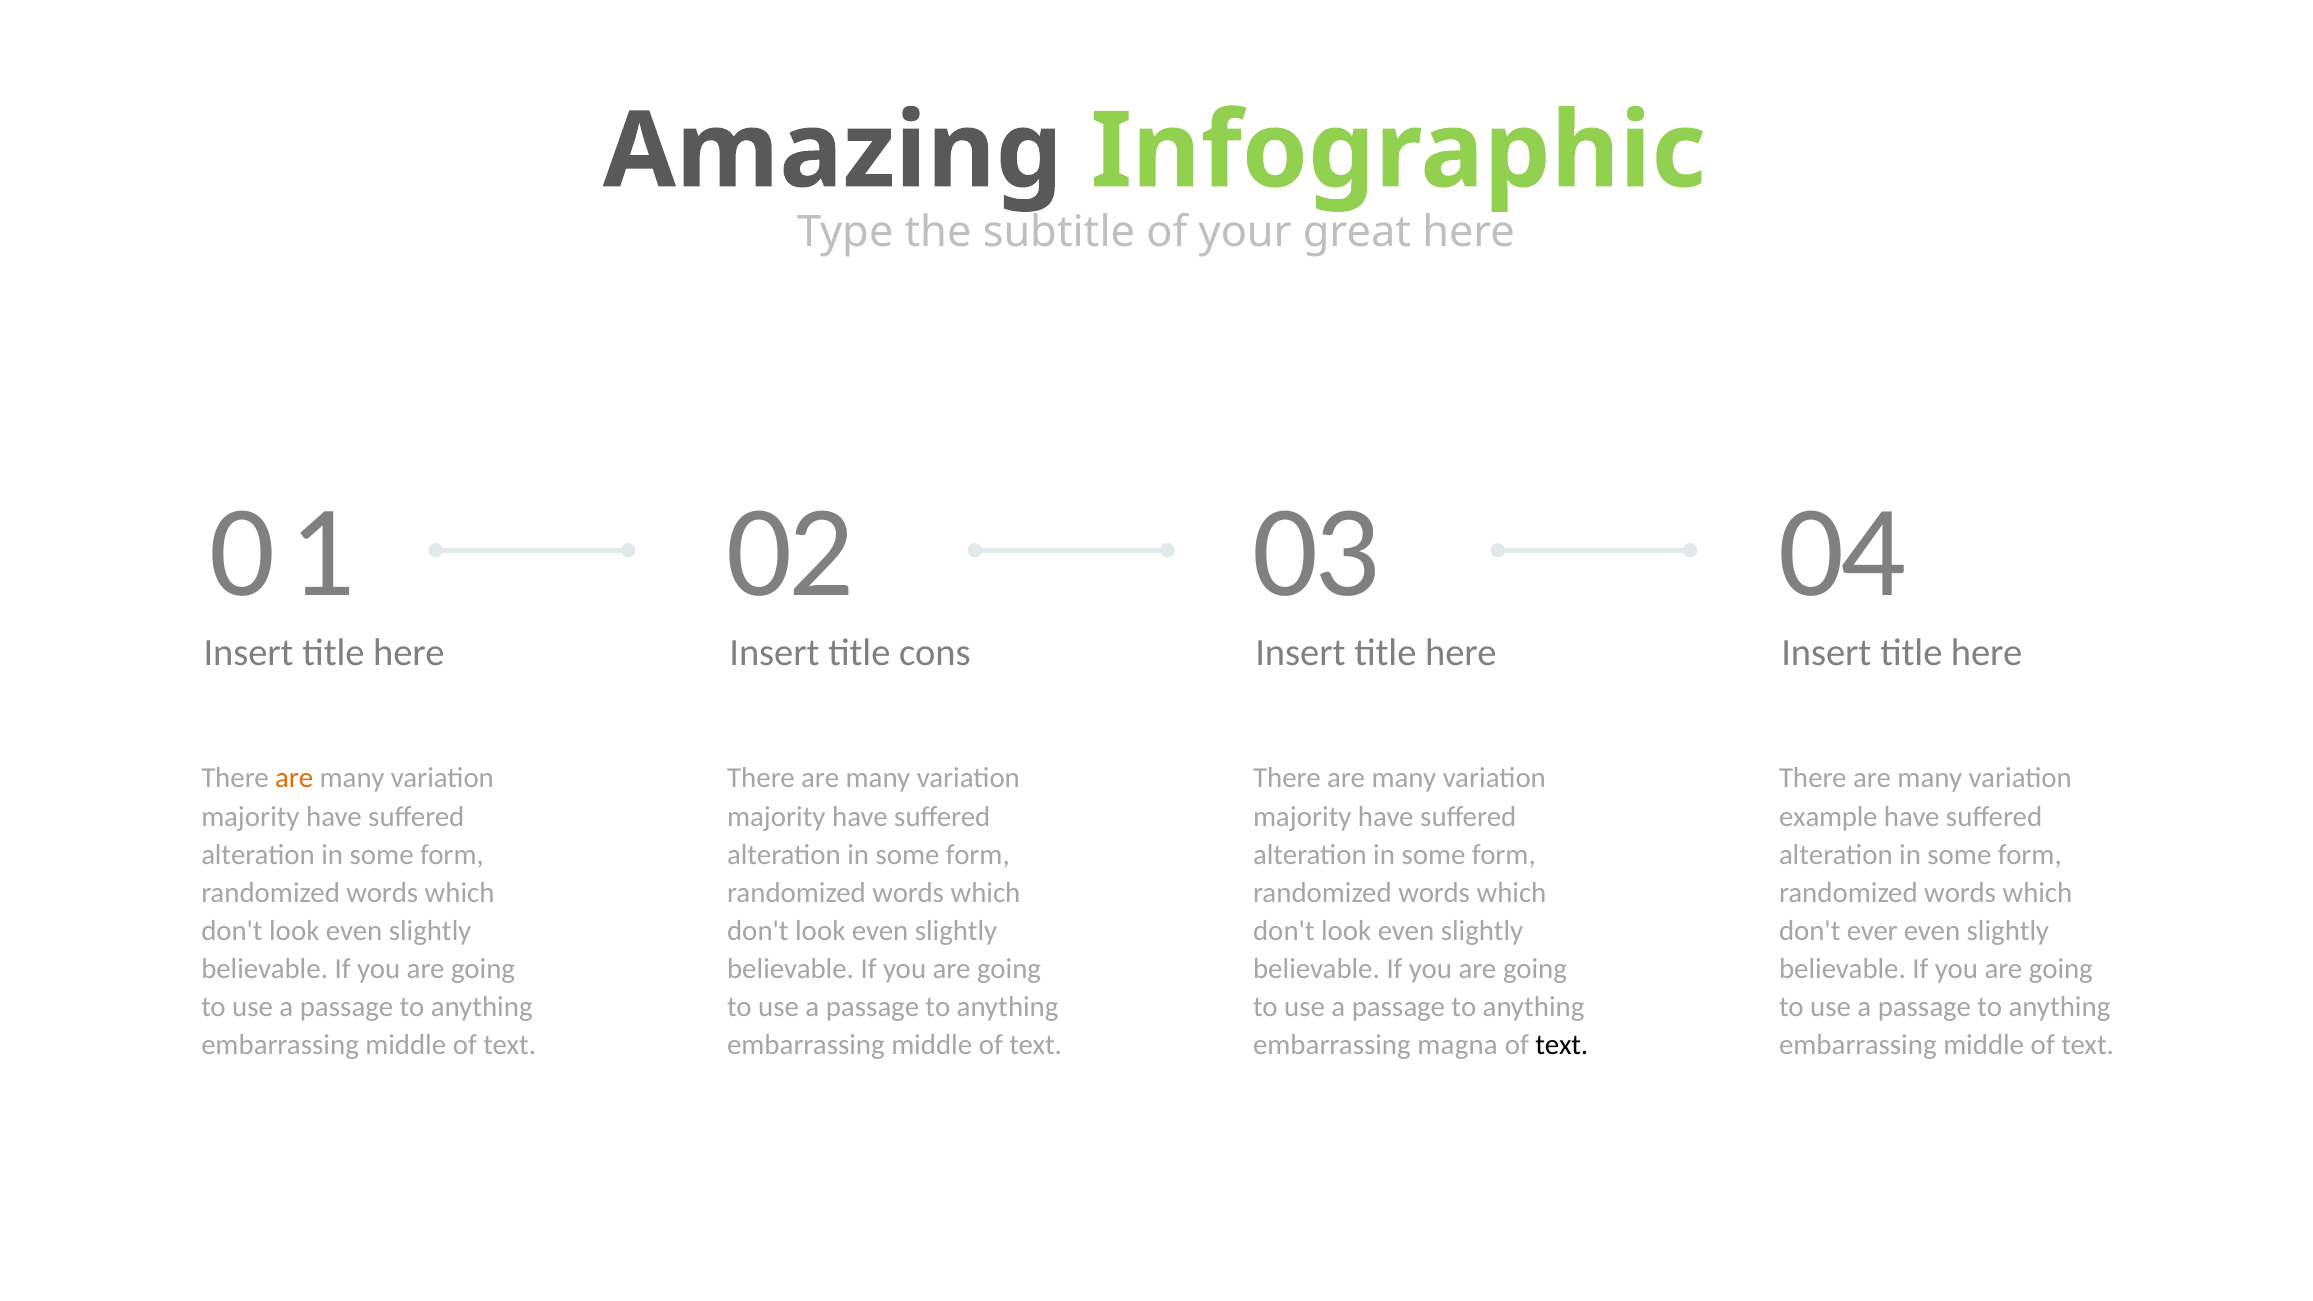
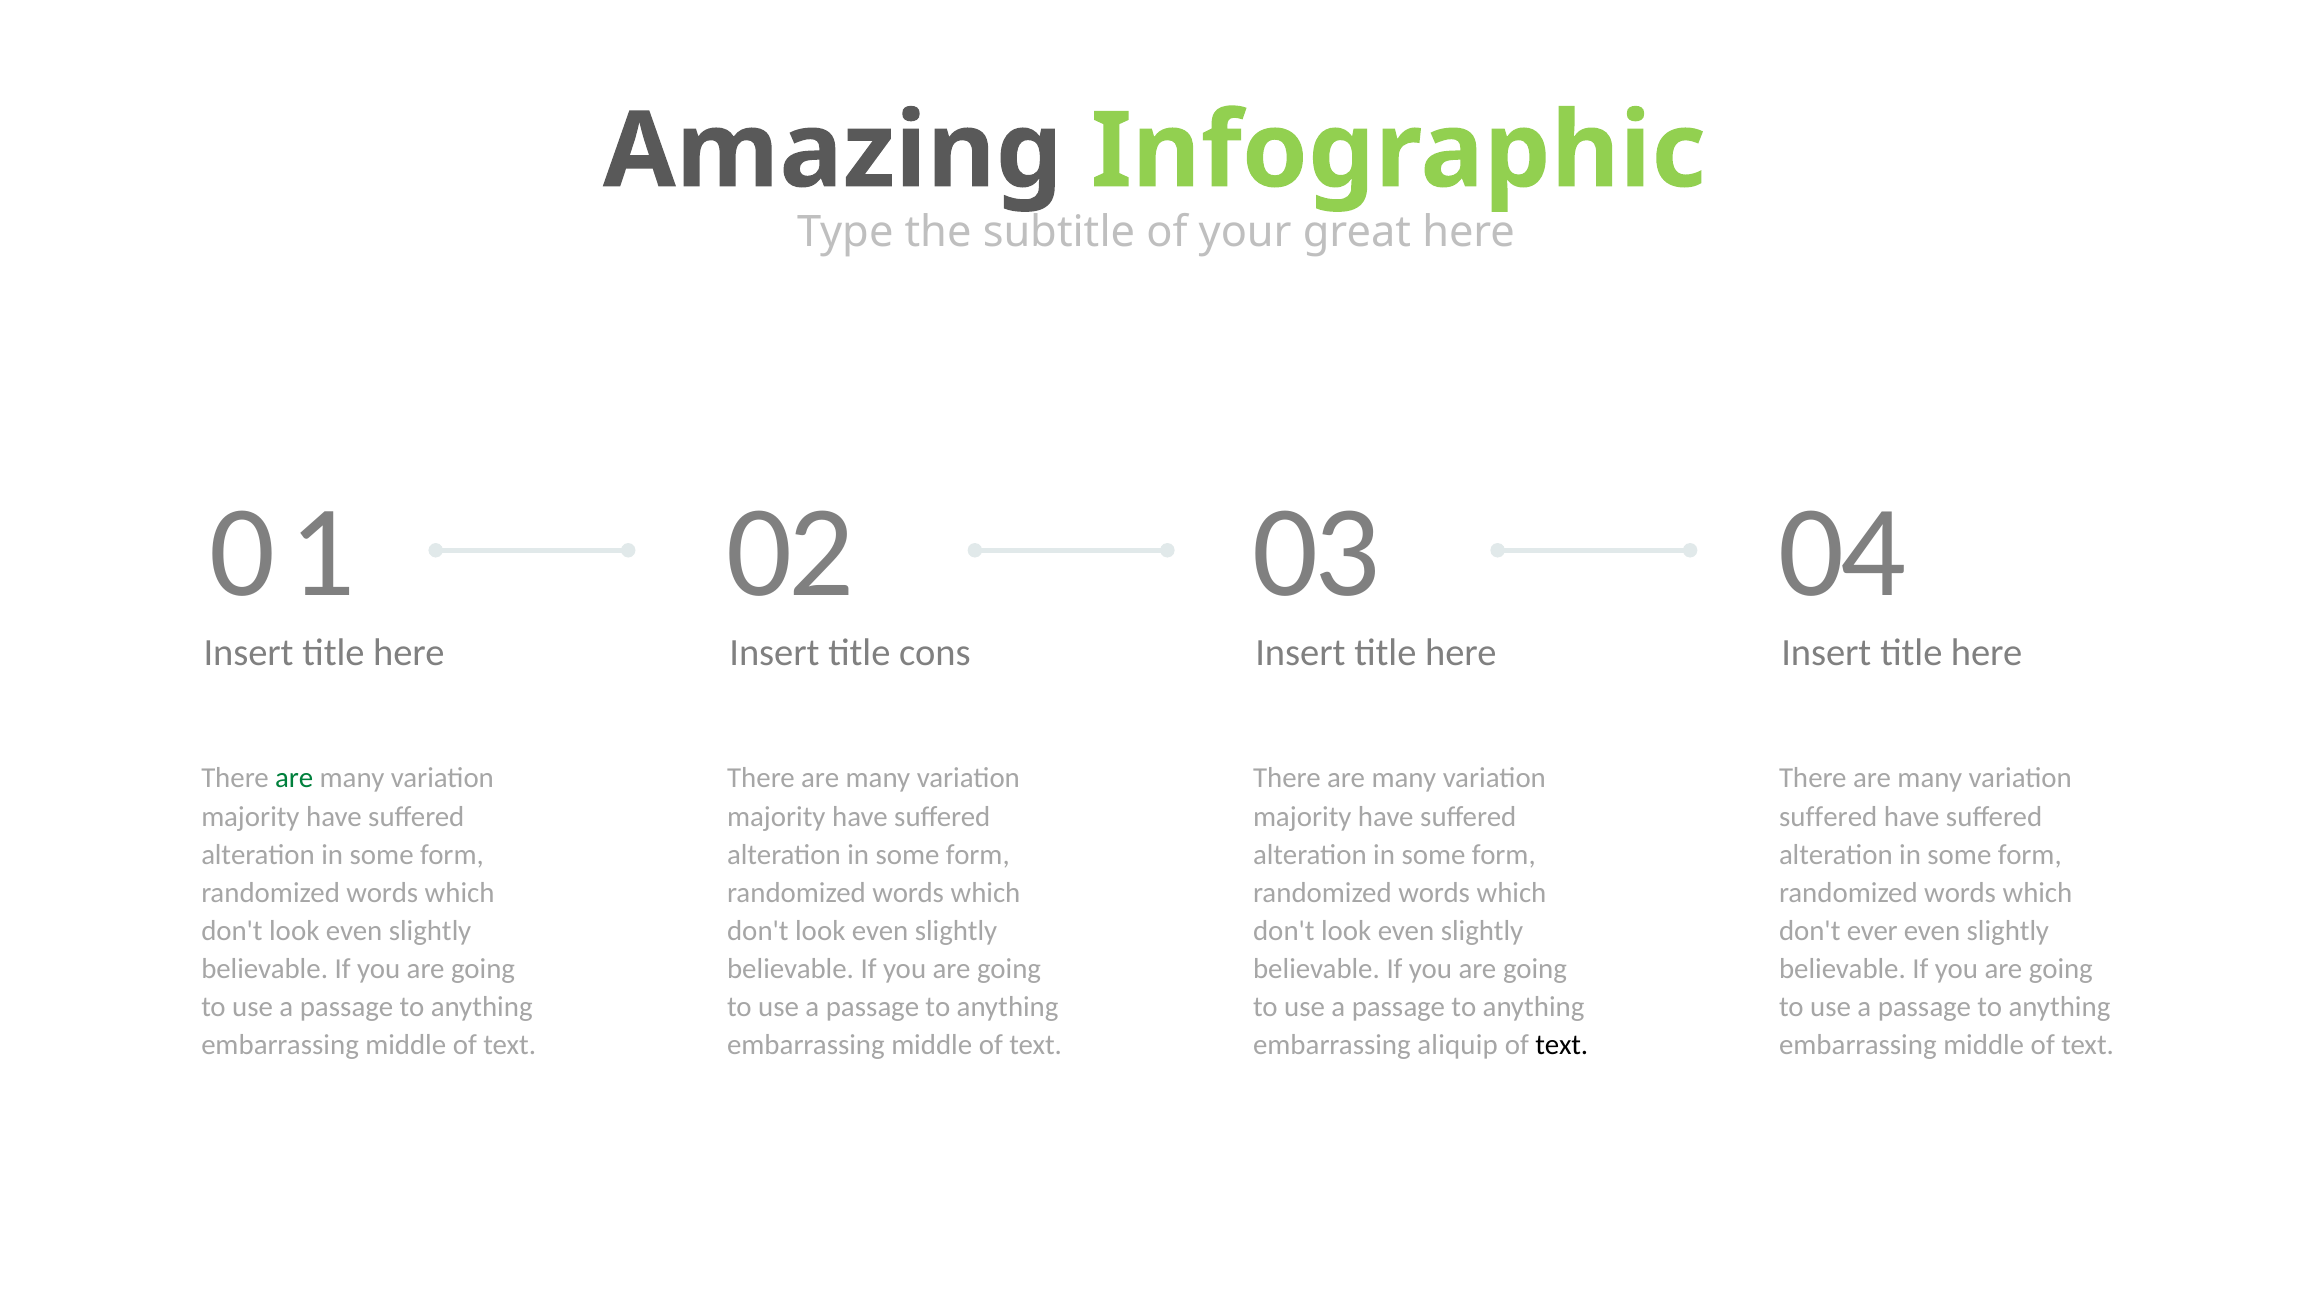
are at (294, 778) colour: orange -> green
example at (1828, 817): example -> suffered
magna: magna -> aliquip
